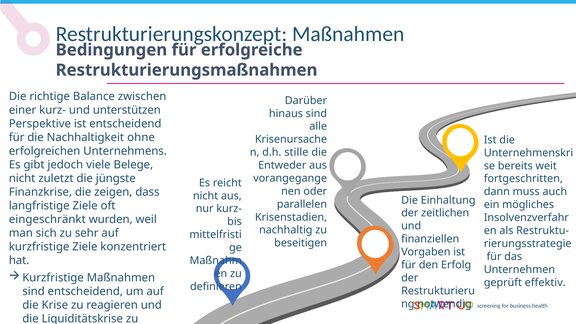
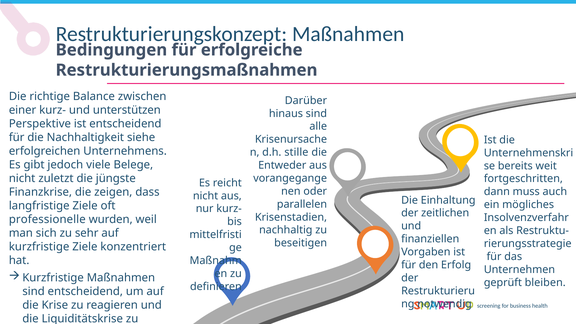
ohne: ohne -> siehe
eingeschränkt: eingeschränkt -> professionelle
effektiv: effektiv -> bleiben
